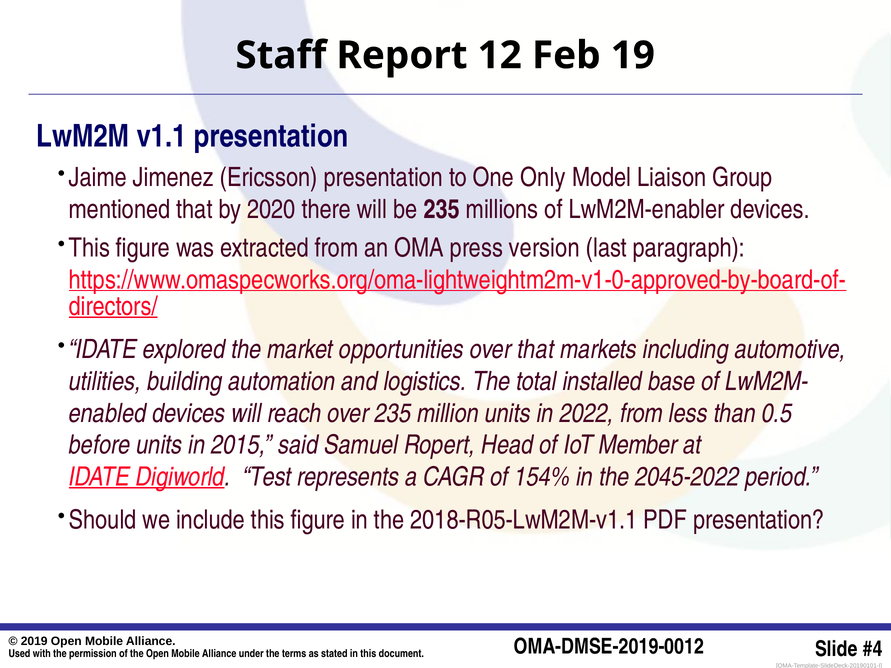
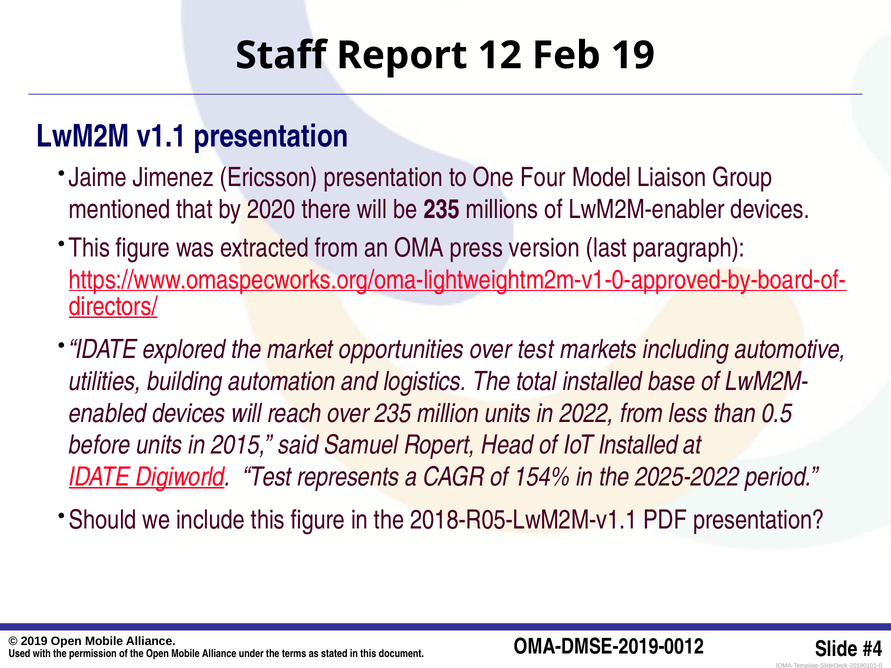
Only: Only -> Four
over that: that -> test
IoT Member: Member -> Installed
2045-2022: 2045-2022 -> 2025-2022
